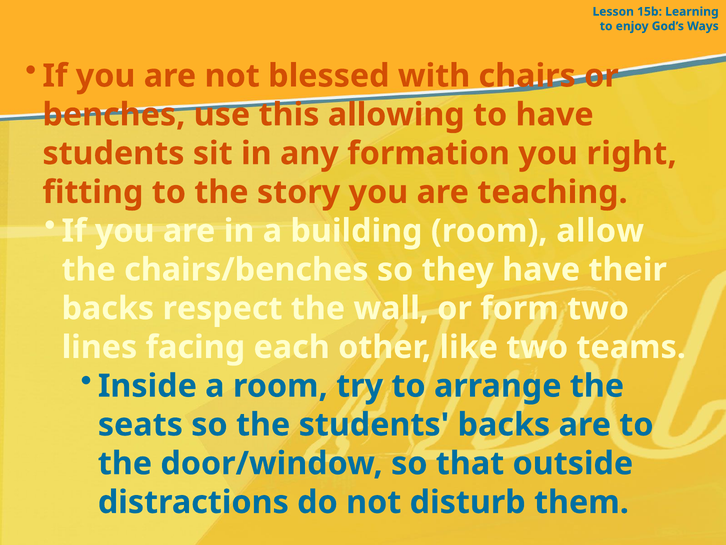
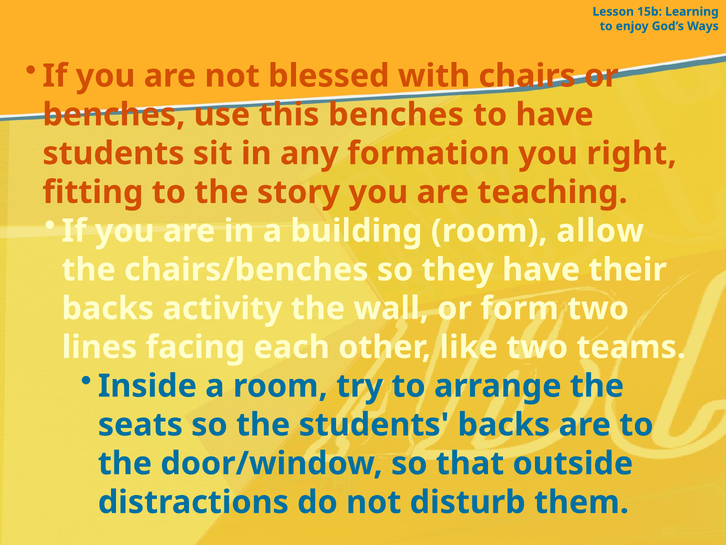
this allowing: allowing -> benches
respect: respect -> activity
